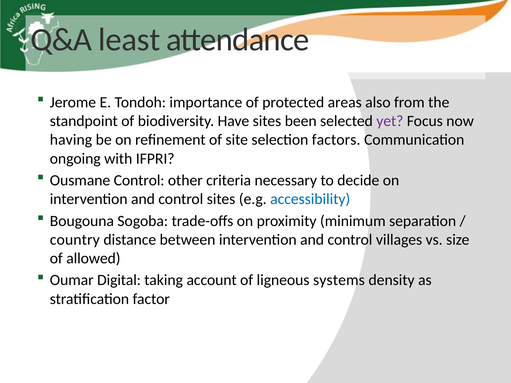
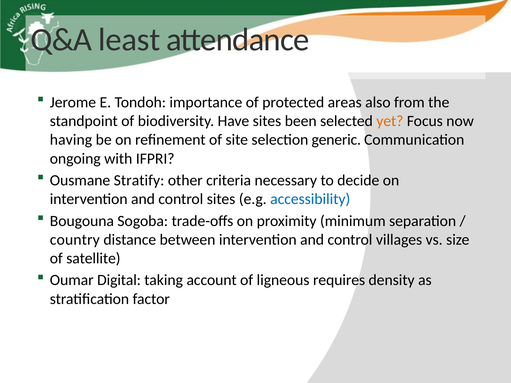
yet colour: purple -> orange
factors: factors -> generic
Ousmane Control: Control -> Stratify
allowed: allowed -> satellite
systems: systems -> requires
